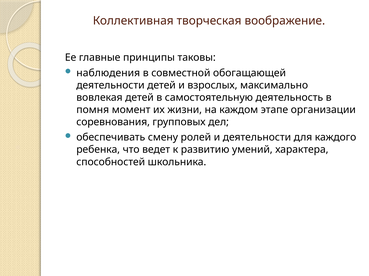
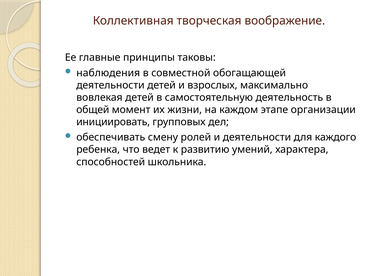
помня: помня -> общей
соревнования: соревнования -> инициировать
